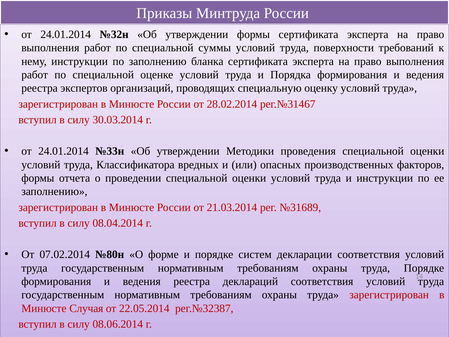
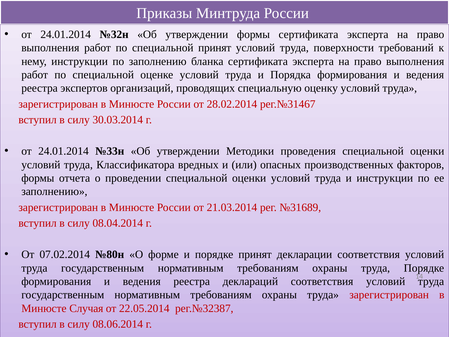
специальной суммы: суммы -> принят
порядке систем: систем -> принят
